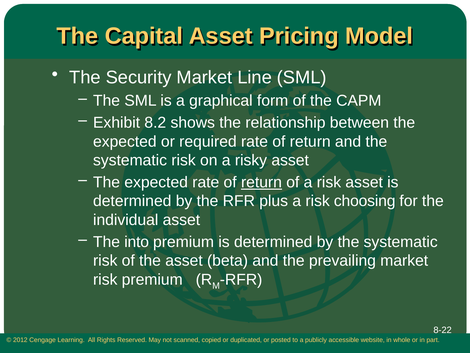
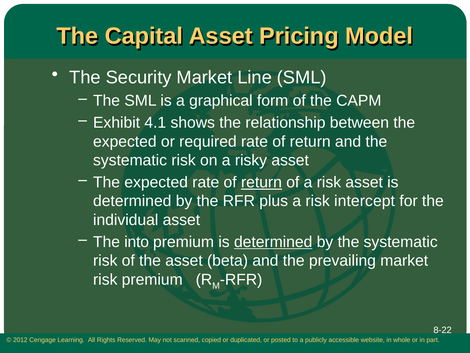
8.2: 8.2 -> 4.1
choosing: choosing -> intercept
determined at (273, 242) underline: none -> present
